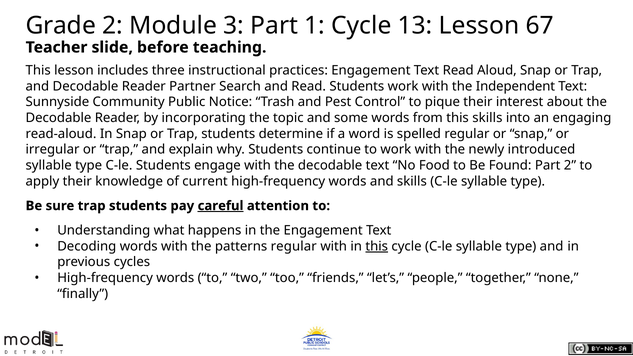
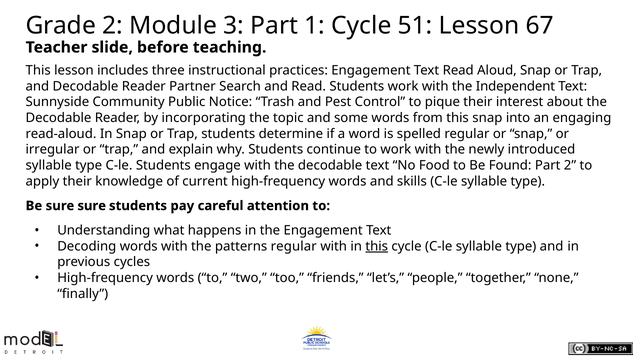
13: 13 -> 51
this skills: skills -> snap
sure trap: trap -> sure
careful underline: present -> none
